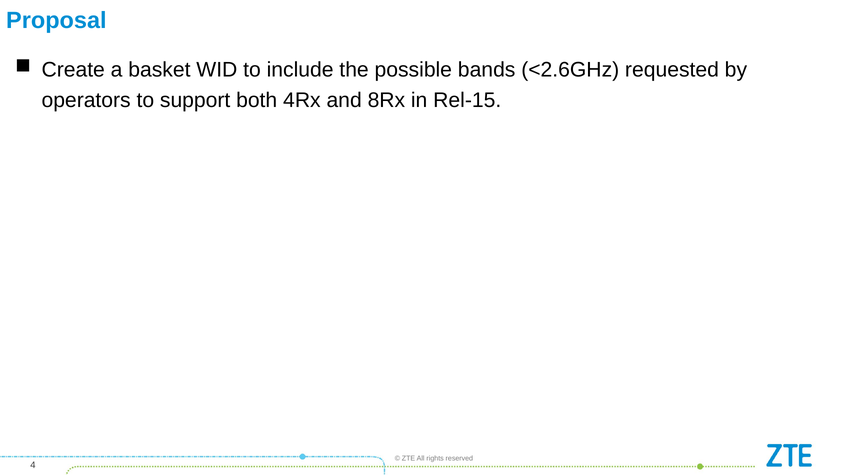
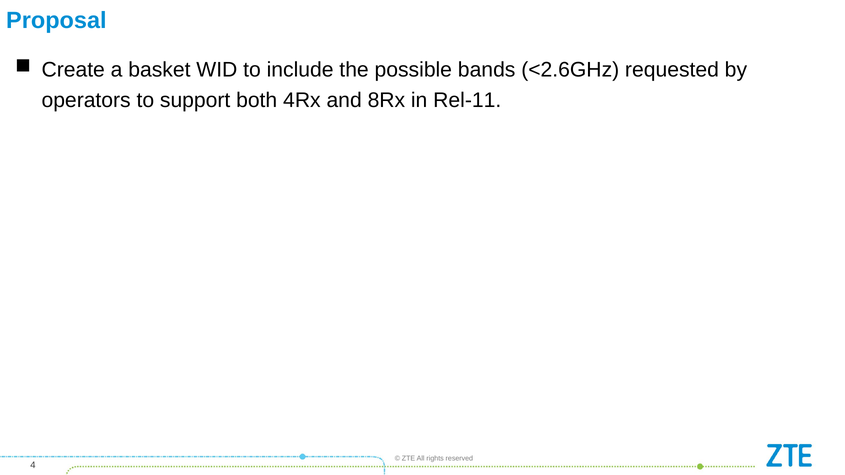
Rel-15: Rel-15 -> Rel-11
